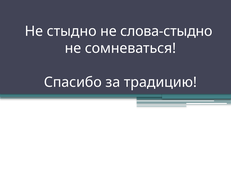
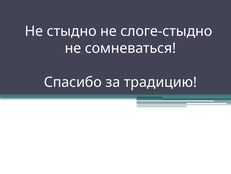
слова-стыдно: слова-стыдно -> слоге-стыдно
